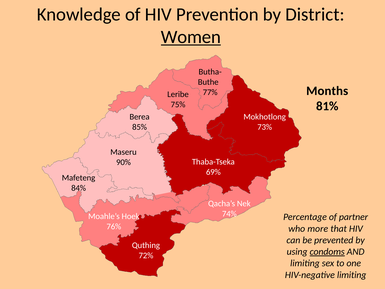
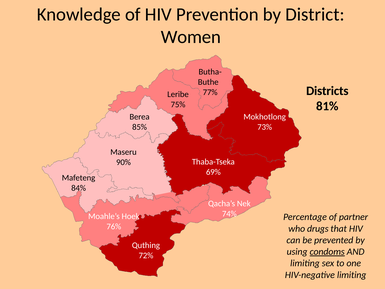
Women underline: present -> none
Months: Months -> Districts
more: more -> drugs
